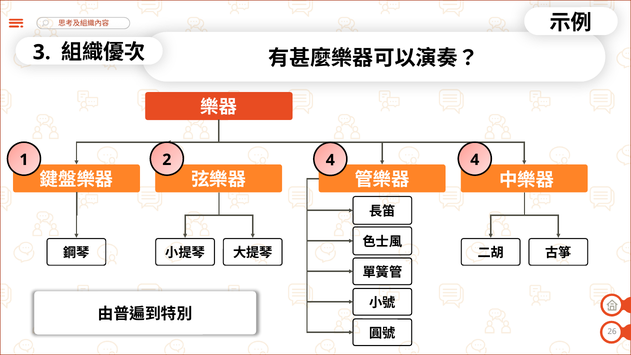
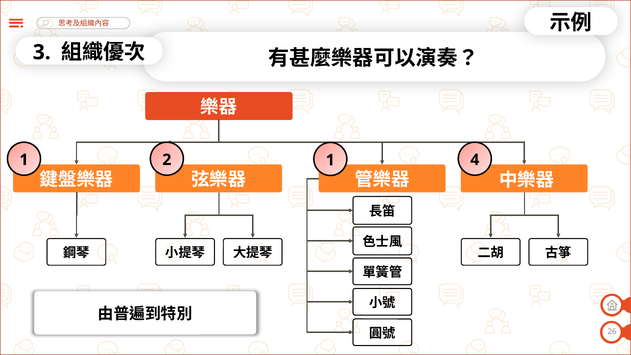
2 4: 4 -> 1
